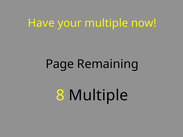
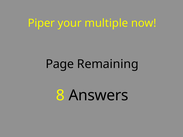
Have: Have -> Piper
8 Multiple: Multiple -> Answers
